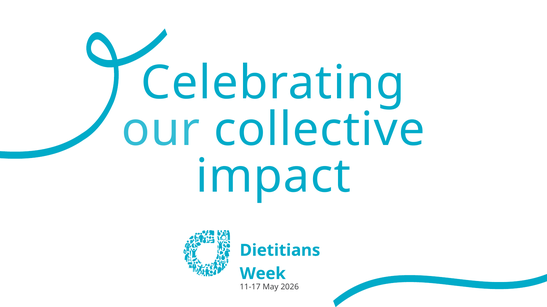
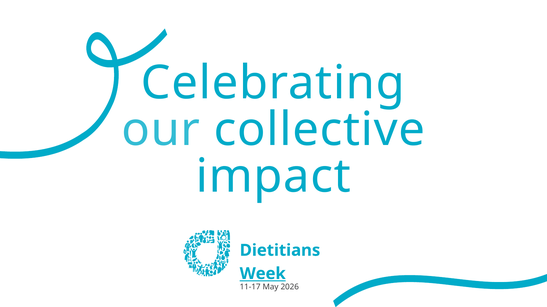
Week underline: none -> present
